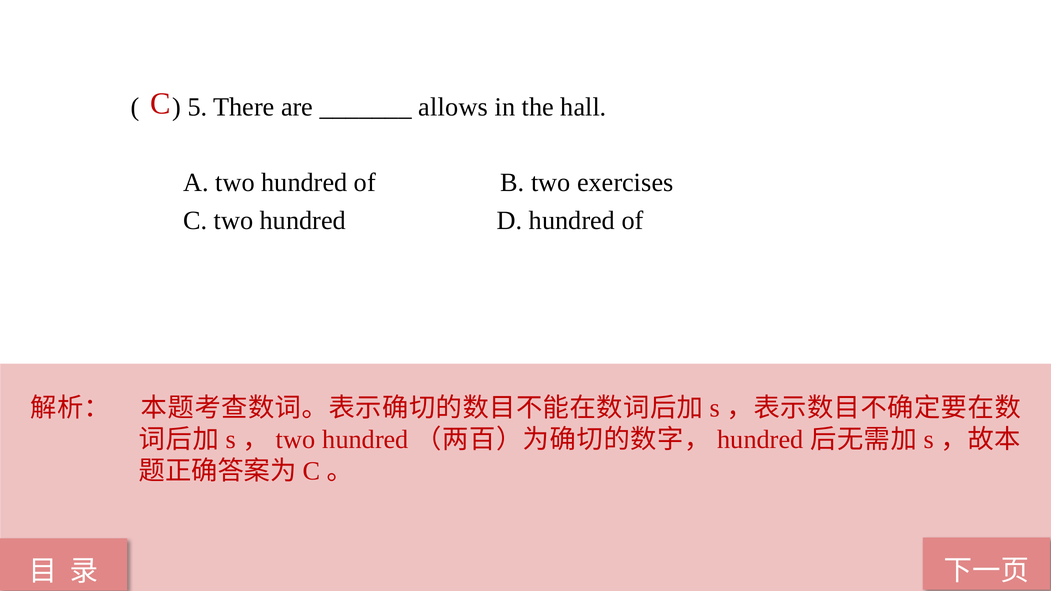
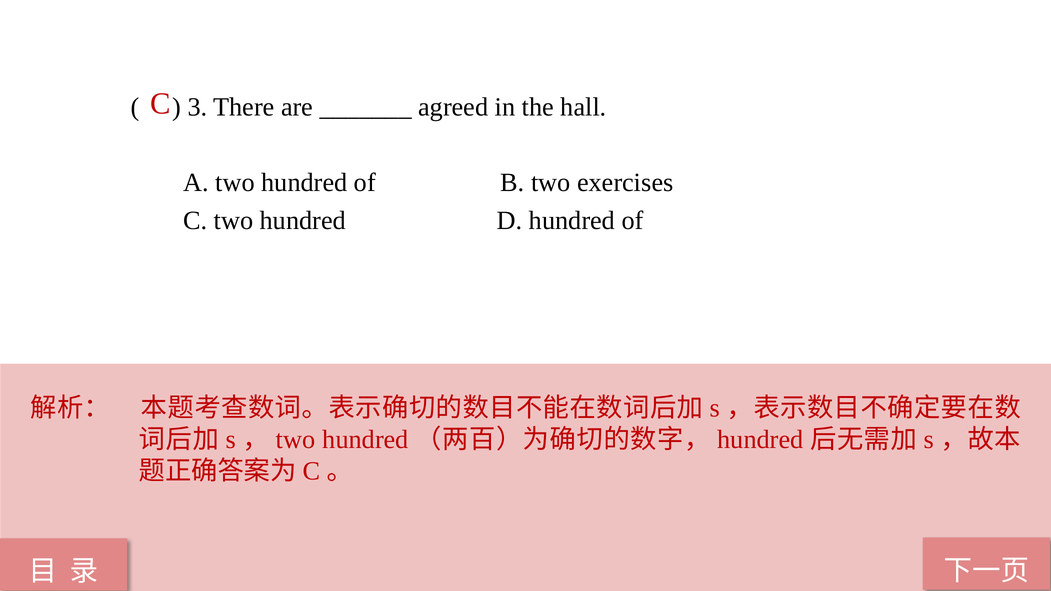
5: 5 -> 3
allows: allows -> agreed
